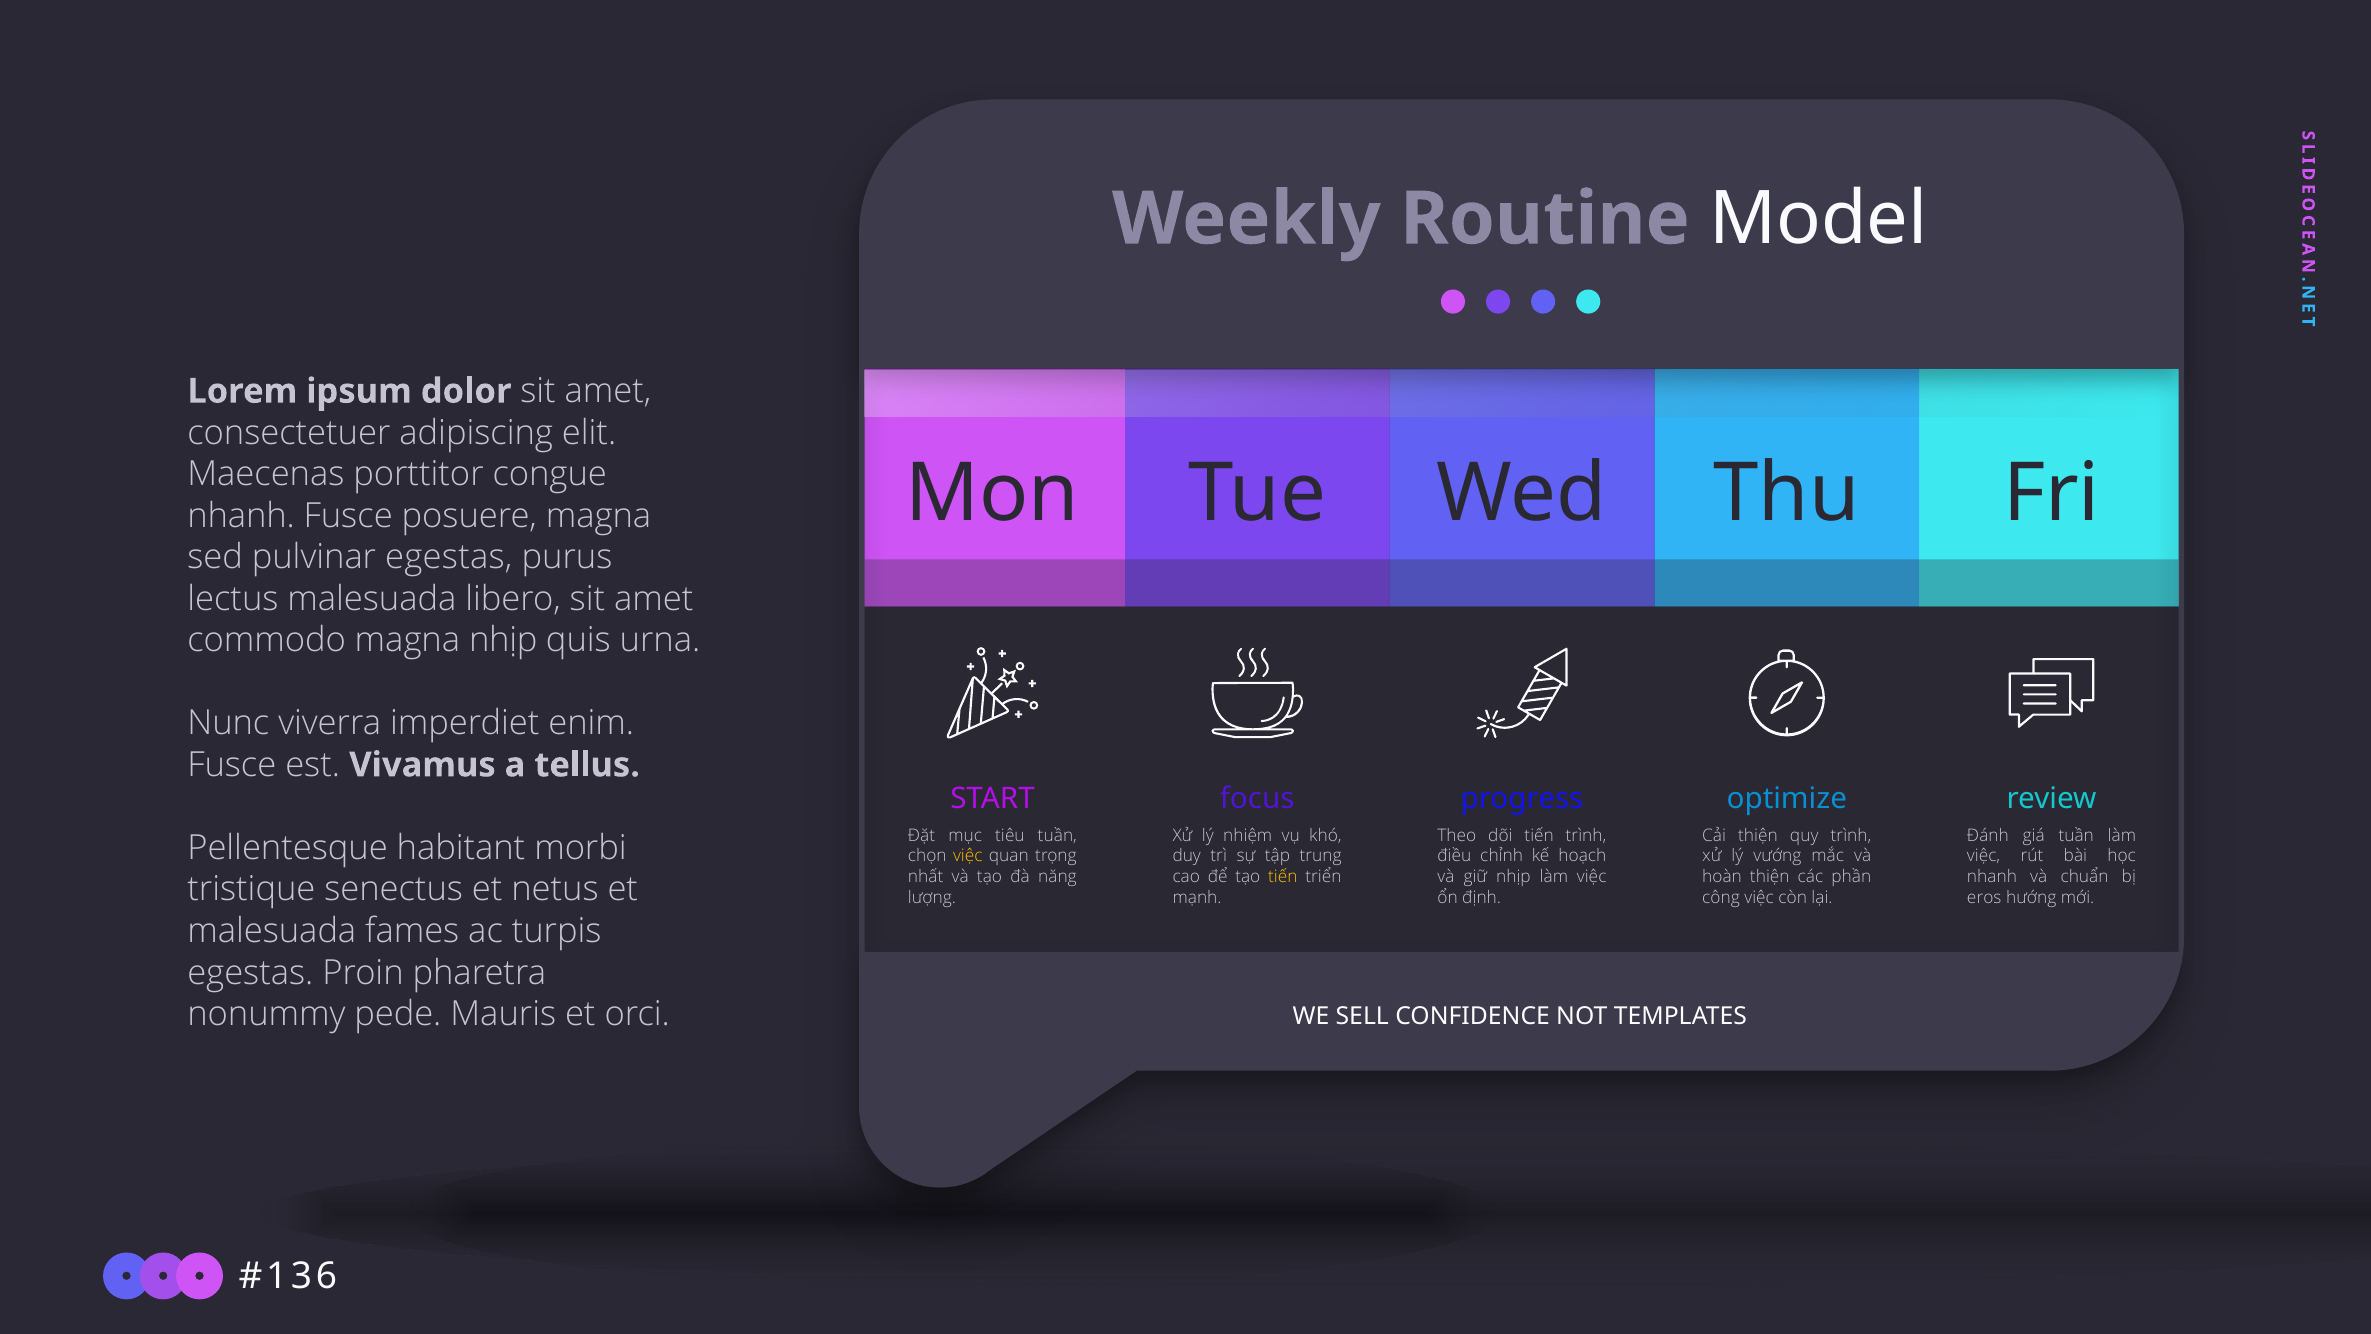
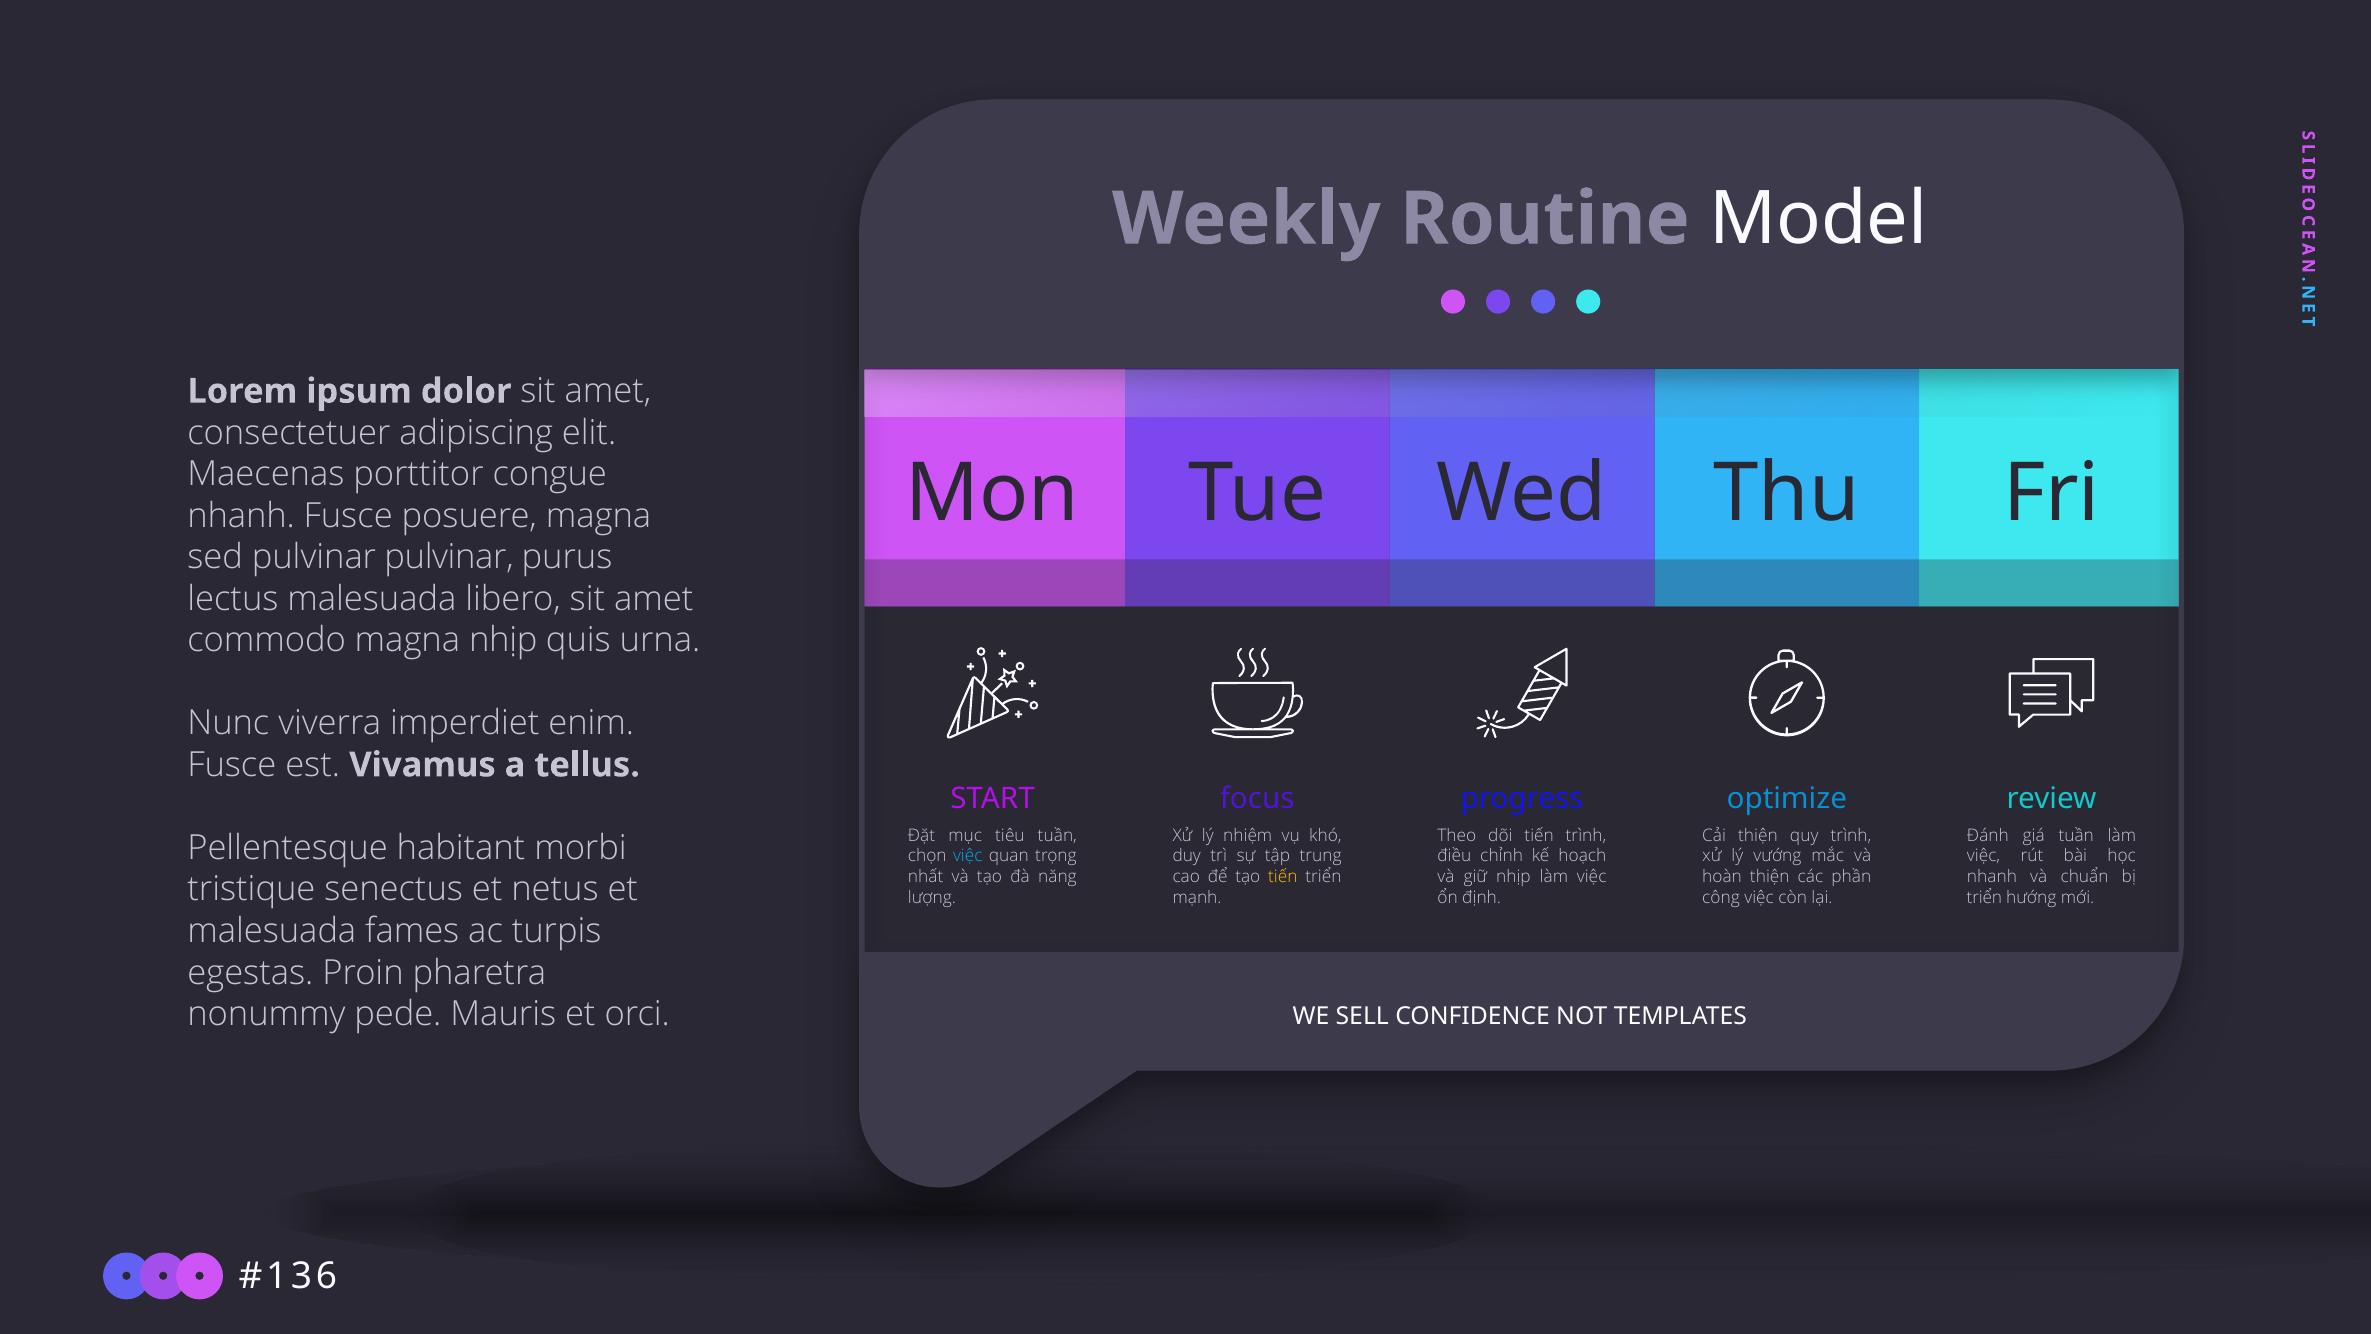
pulvinar egestas: egestas -> pulvinar
việc at (968, 856) colour: yellow -> light blue
eros at (1984, 898): eros -> triển
